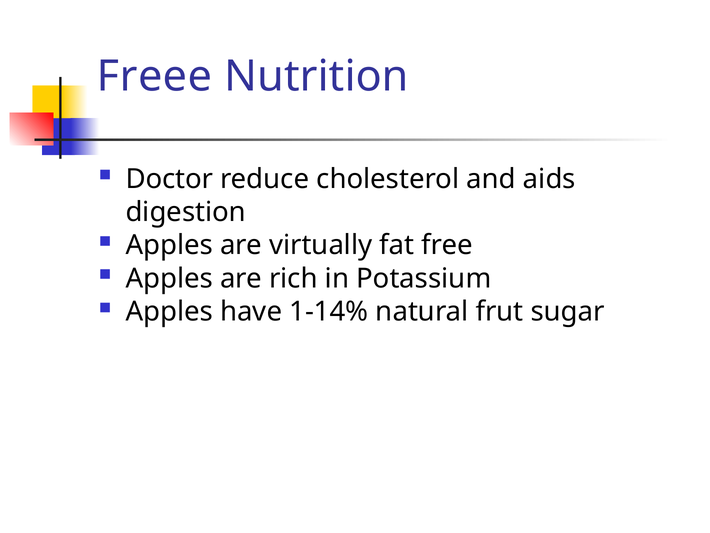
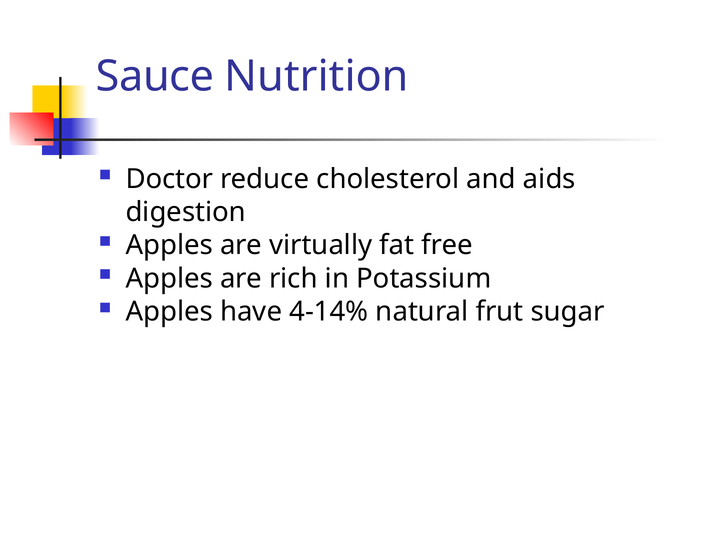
Freee: Freee -> Sauce
1-14%: 1-14% -> 4-14%
